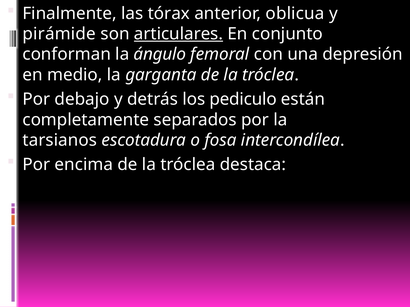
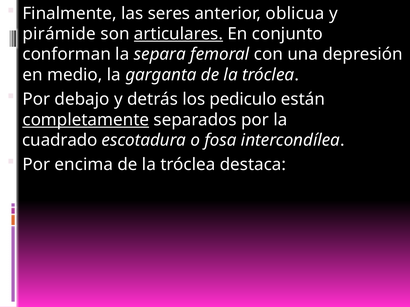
tórax: tórax -> seres
ángulo: ángulo -> separa
completamente underline: none -> present
tarsianos: tarsianos -> cuadrado
